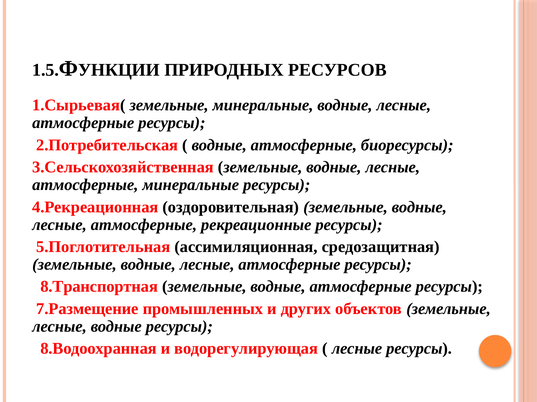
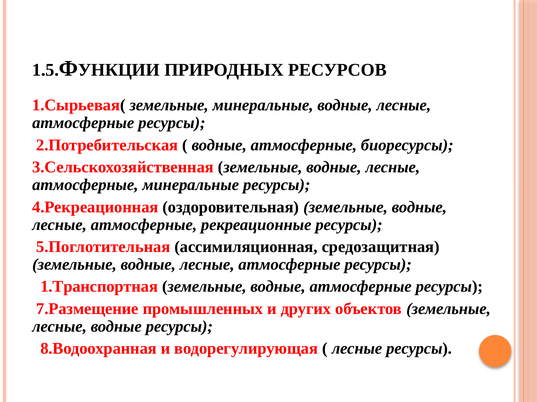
8.Транспортная: 8.Транспортная -> 1.Транспортная
